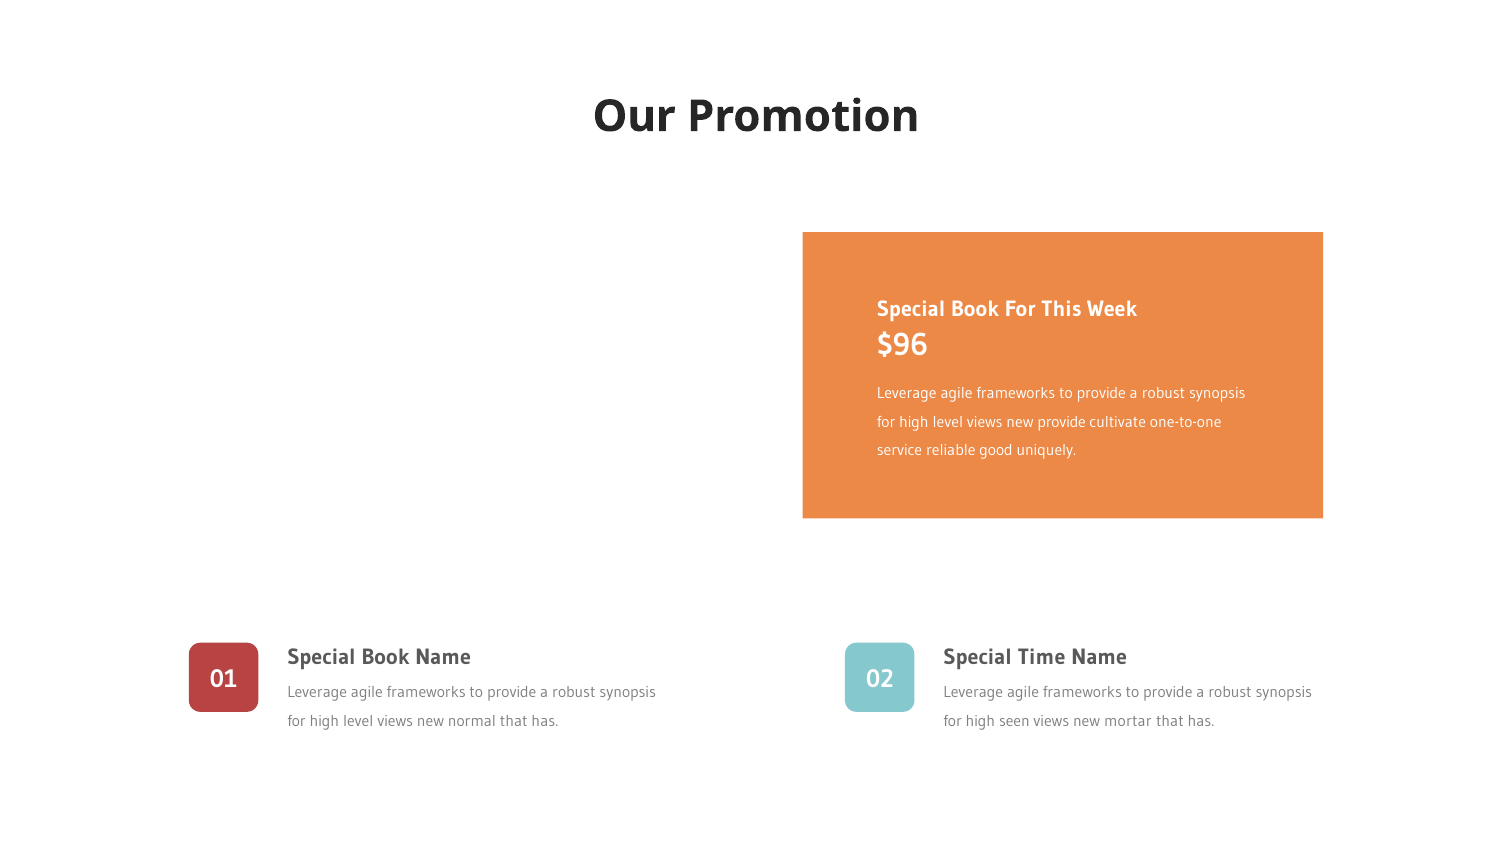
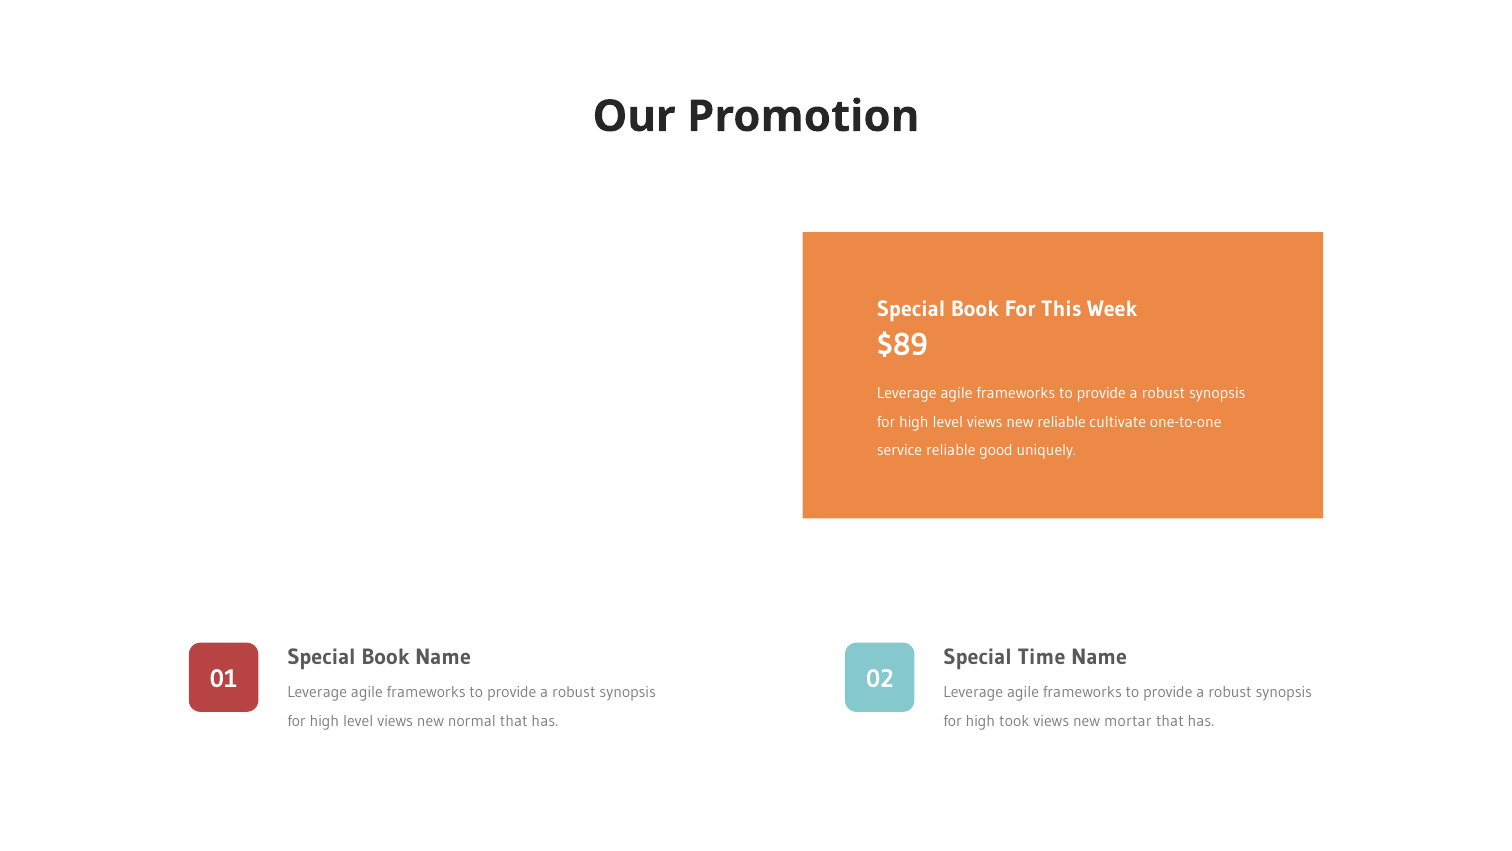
$96: $96 -> $89
new provide: provide -> reliable
seen: seen -> took
